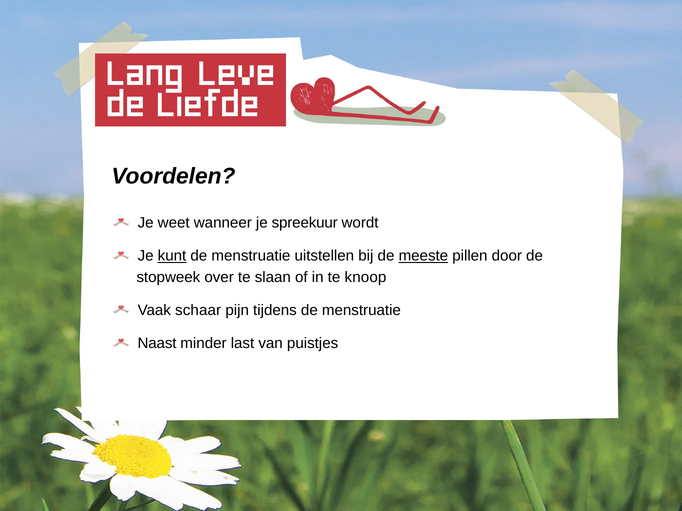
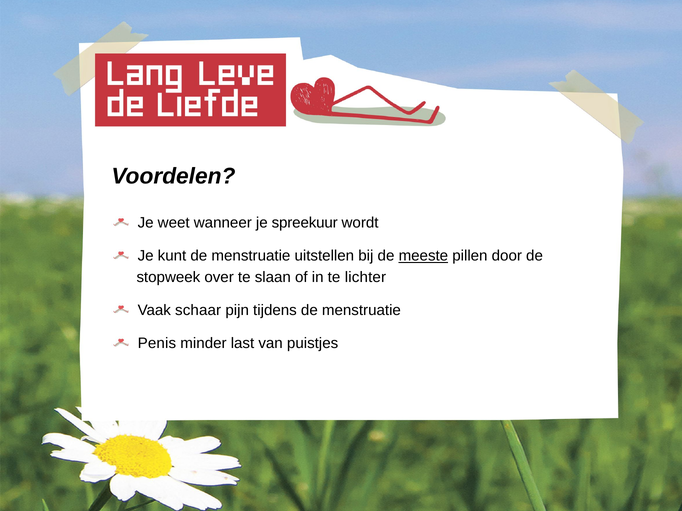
kunt underline: present -> none
knoop: knoop -> lichter
Naast: Naast -> Penis
